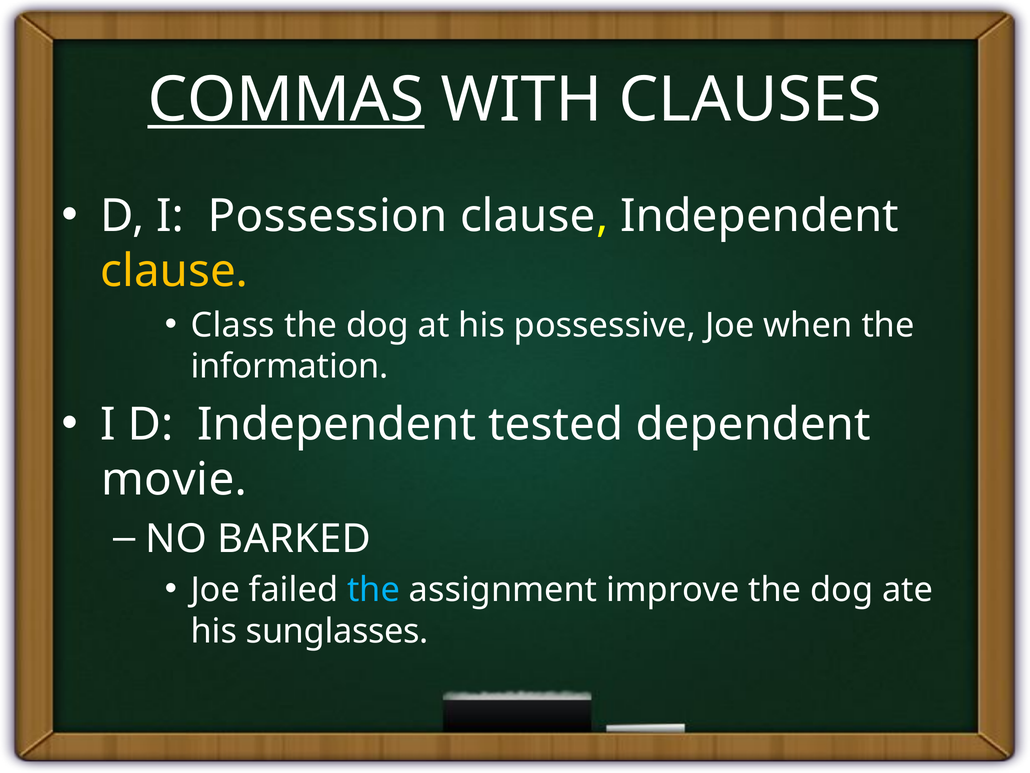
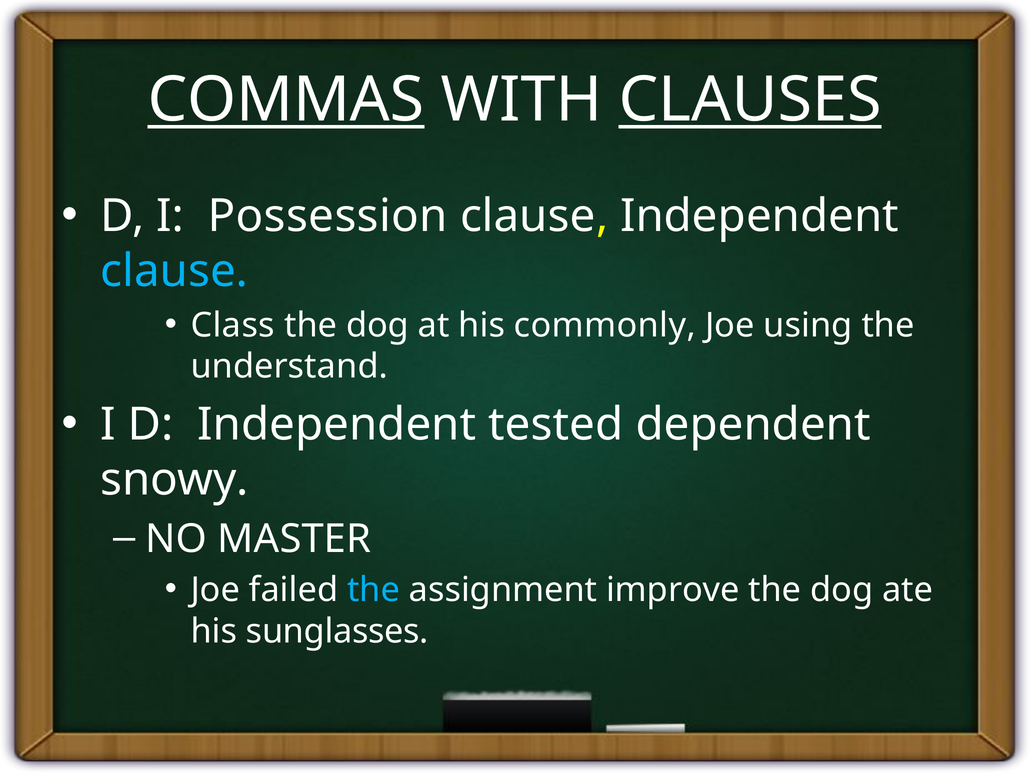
CLAUSES underline: none -> present
clause at (174, 271) colour: yellow -> light blue
possessive: possessive -> commonly
when: when -> using
information: information -> understand
movie: movie -> snowy
BARKED: BARKED -> MASTER
